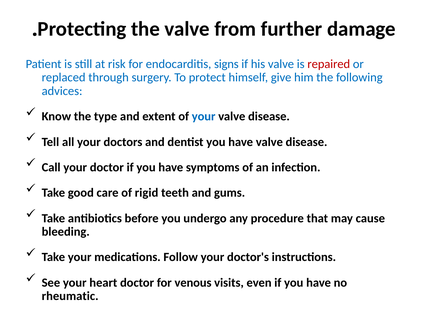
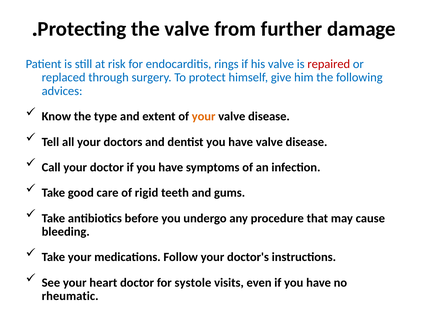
signs: signs -> rings
your at (204, 116) colour: blue -> orange
venous: venous -> systole
